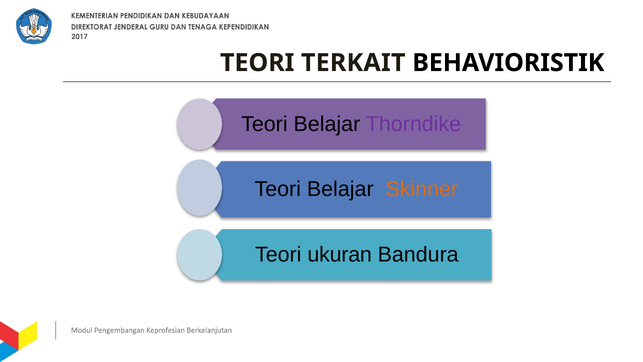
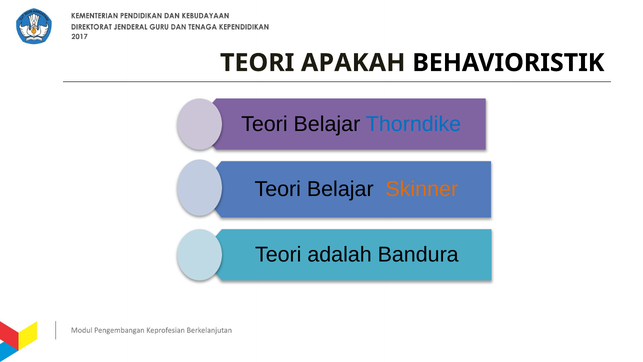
TERKAIT: TERKAIT -> APAKAH
Thorndike colour: purple -> blue
ukuran: ukuran -> adalah
